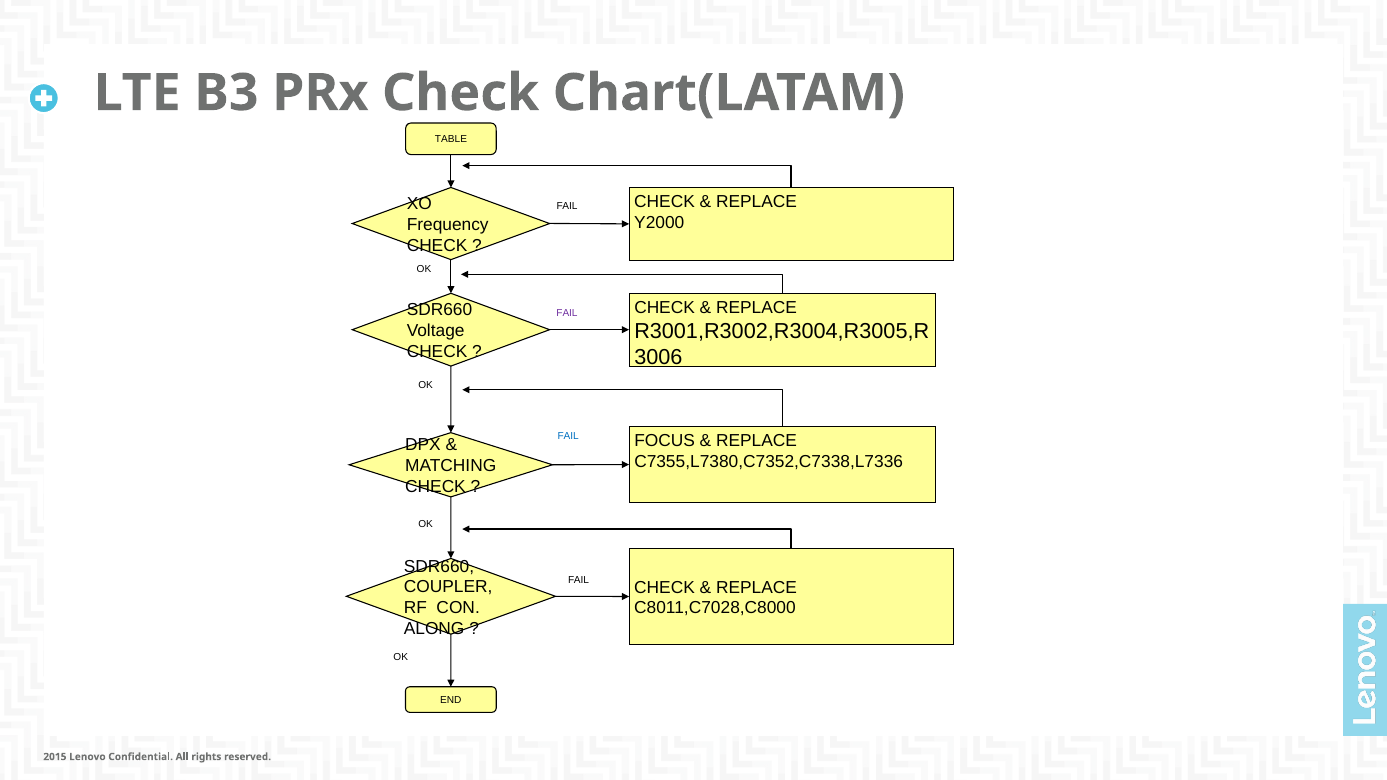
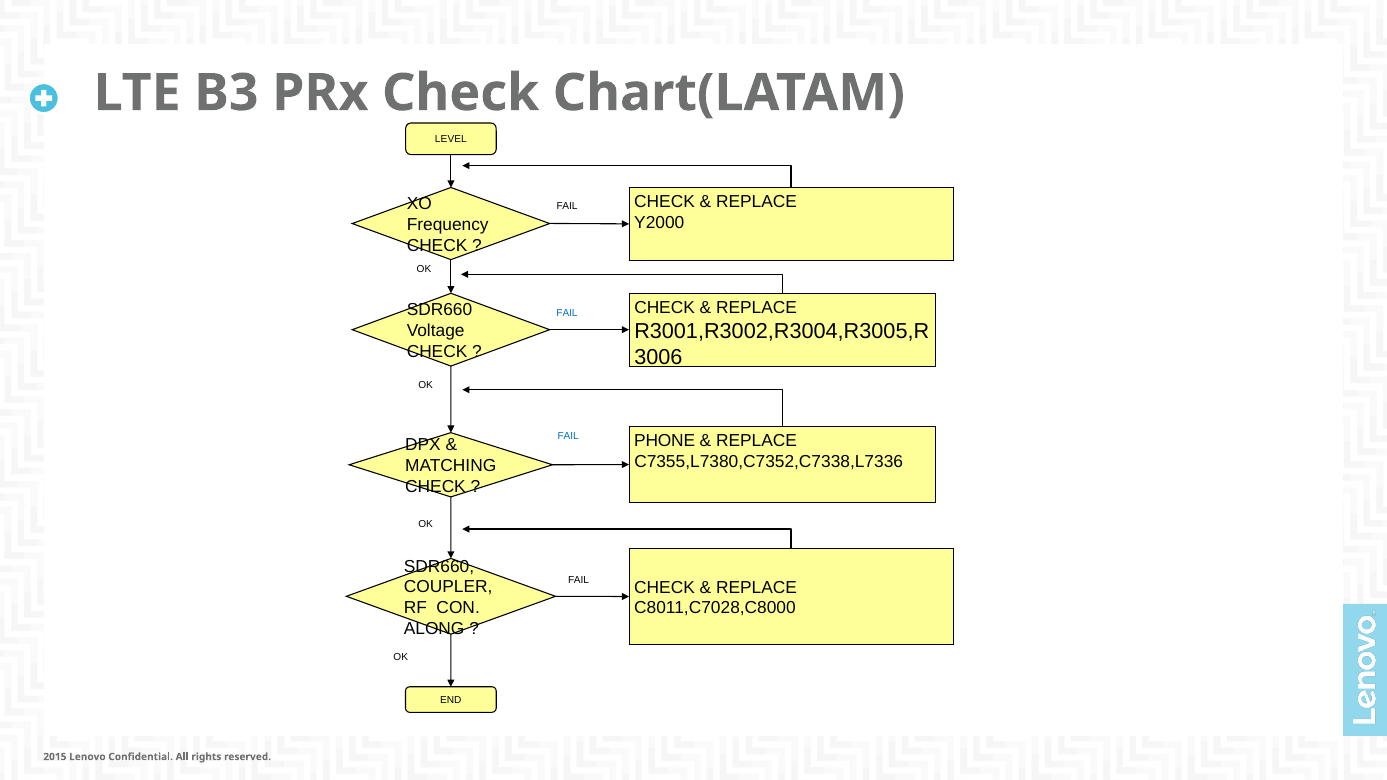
TABLE: TABLE -> LEVEL
FAIL at (567, 313) colour: purple -> blue
FOCUS: FOCUS -> PHONE
